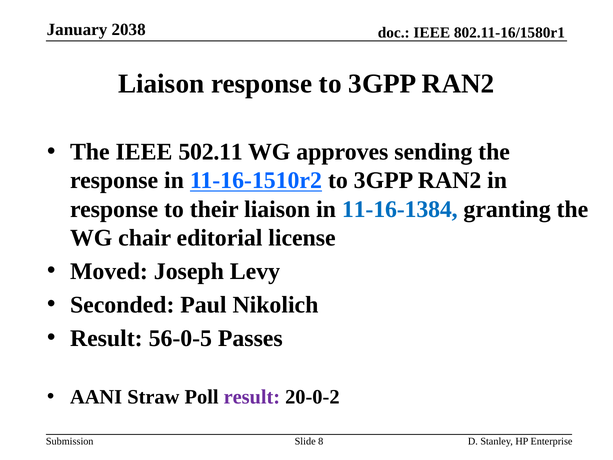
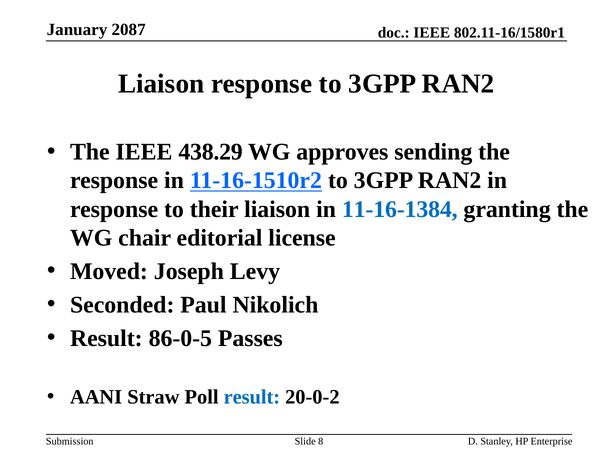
2038: 2038 -> 2087
502.11: 502.11 -> 438.29
56-0-5: 56-0-5 -> 86-0-5
result at (252, 397) colour: purple -> blue
